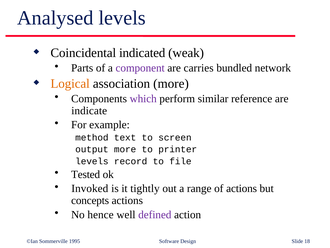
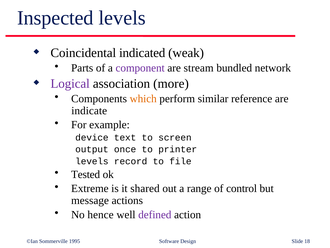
Analysed: Analysed -> Inspected
carries: carries -> stream
Logical colour: orange -> purple
which colour: purple -> orange
method: method -> device
output more: more -> once
Invoked: Invoked -> Extreme
tightly: tightly -> shared
of actions: actions -> control
concepts: concepts -> message
